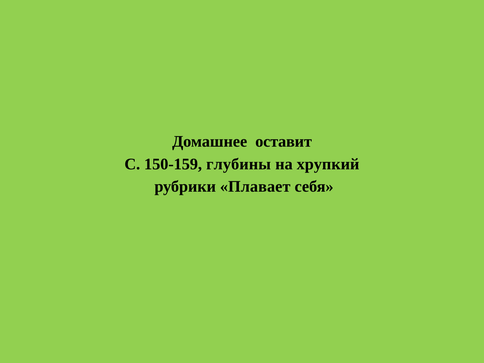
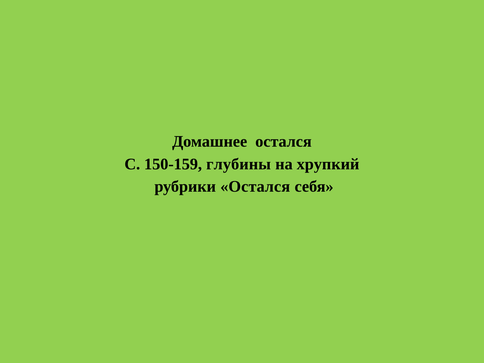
Домашнее оставит: оставит -> остался
рубрики Плавает: Плавает -> Остался
